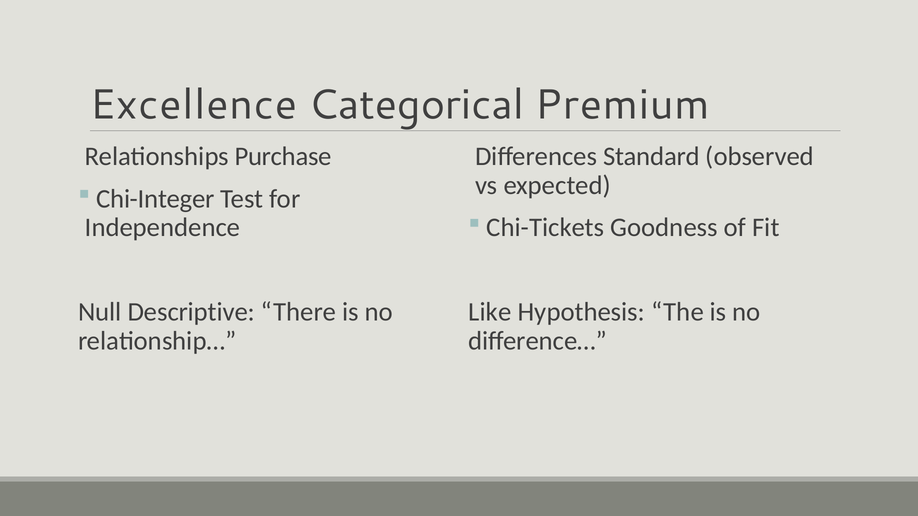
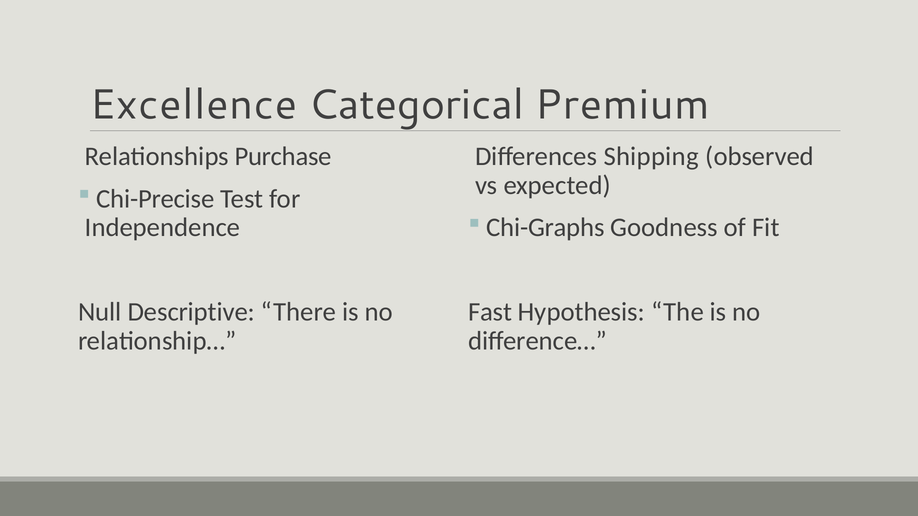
Standard: Standard -> Shipping
Chi-Integer: Chi-Integer -> Chi-Precise
Chi-Tickets: Chi-Tickets -> Chi-Graphs
Like: Like -> Fast
